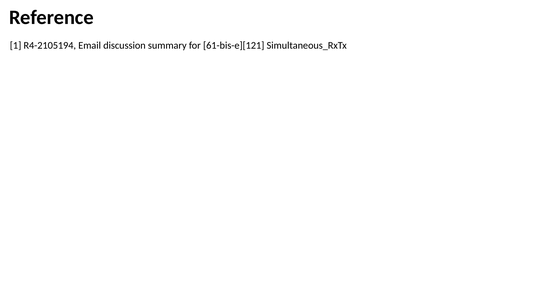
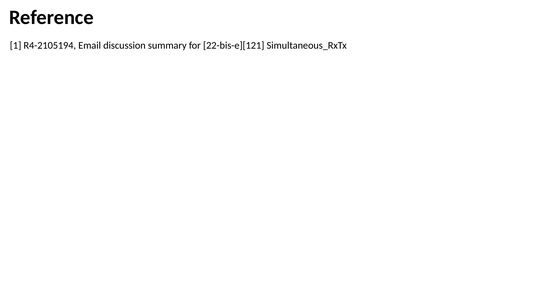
61-bis-e][121: 61-bis-e][121 -> 22-bis-e][121
